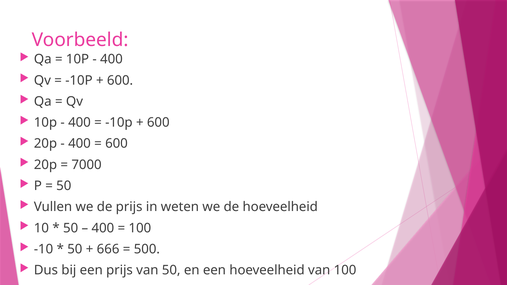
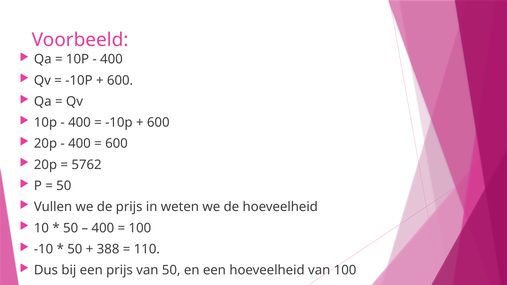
7000: 7000 -> 5762
666: 666 -> 388
500: 500 -> 110
